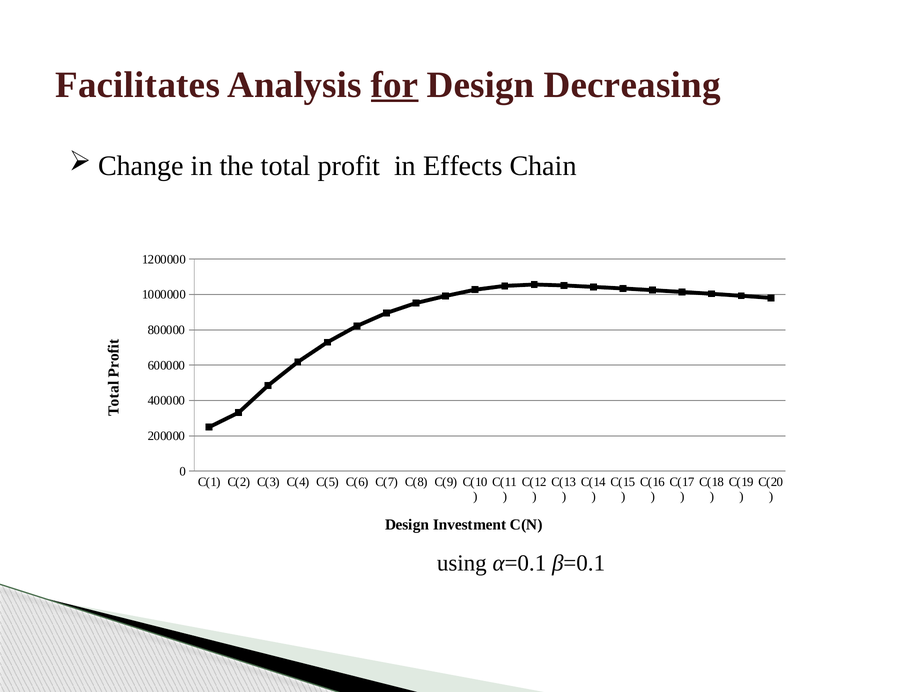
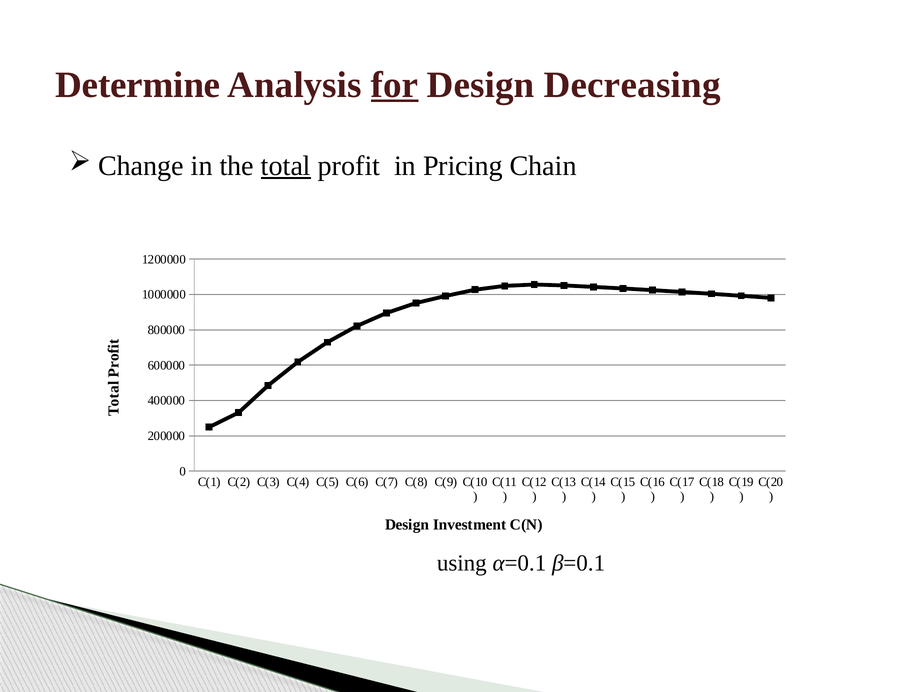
Facilitates: Facilitates -> Determine
total underline: none -> present
Effects: Effects -> Pricing
